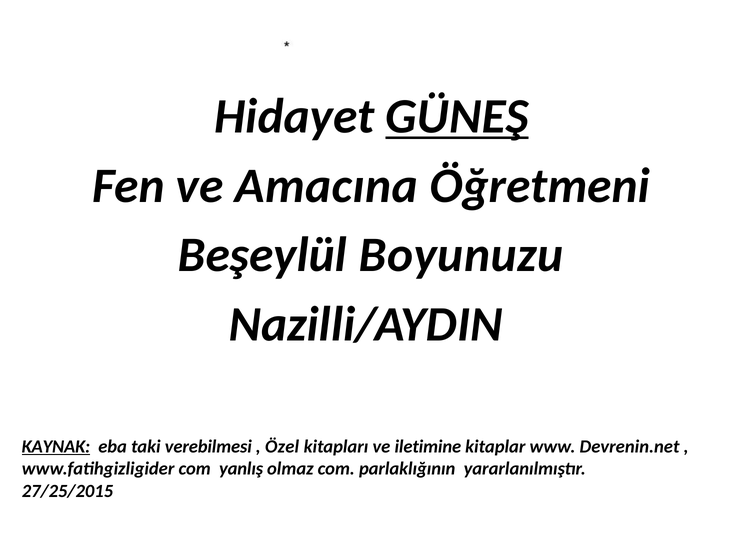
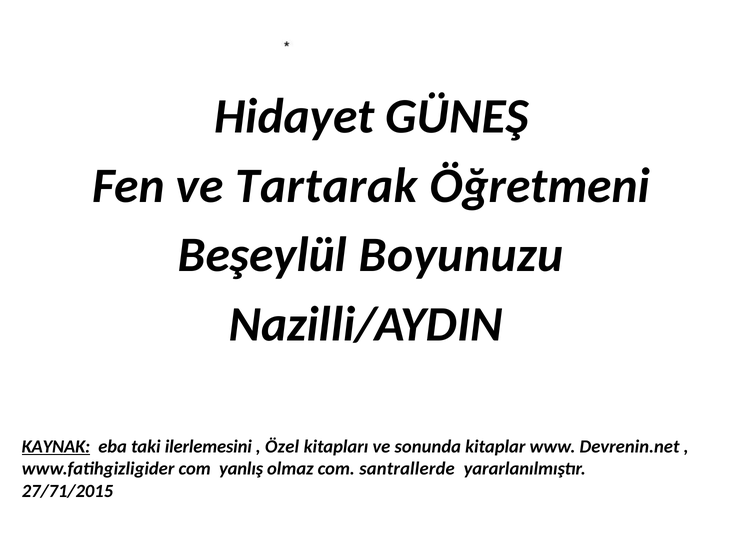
GÜNEŞ underline: present -> none
Amacına: Amacına -> Tartarak
verebilmesi: verebilmesi -> ilerlemesini
iletimine: iletimine -> sonunda
parlaklığının: parlaklığının -> santrallerde
27/25/2015: 27/25/2015 -> 27/71/2015
